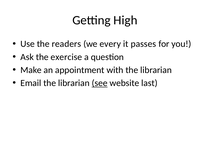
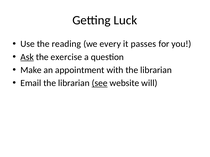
High: High -> Luck
readers: readers -> reading
Ask underline: none -> present
last: last -> will
